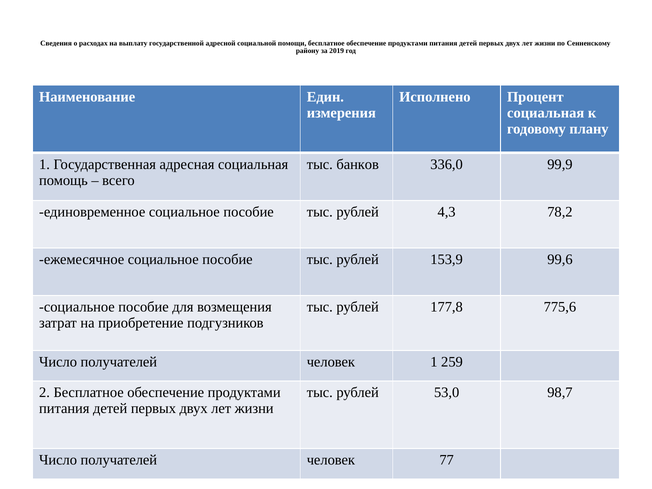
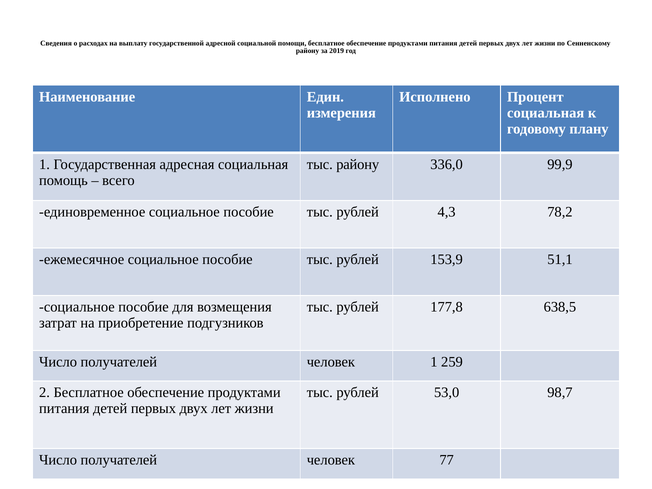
тыс банков: банков -> району
99,6: 99,6 -> 51,1
775,6: 775,6 -> 638,5
